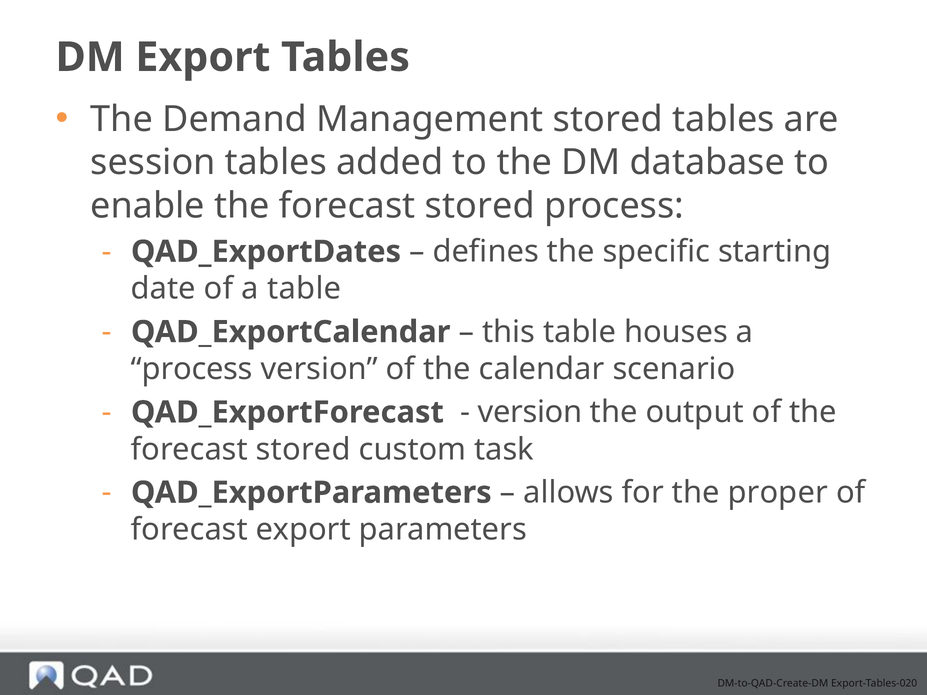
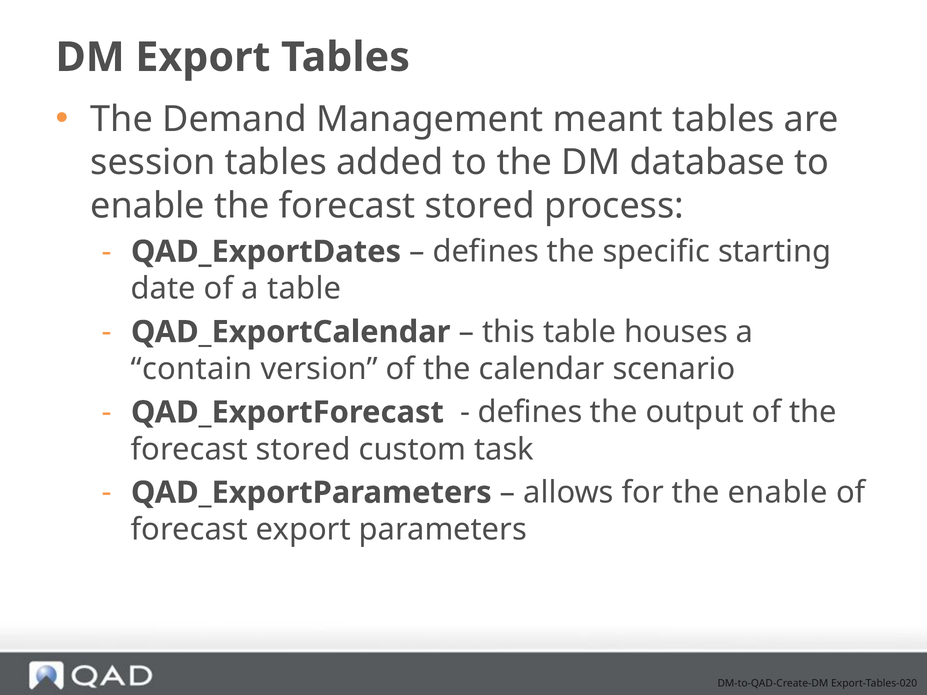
Management stored: stored -> meant
process at (192, 369): process -> contain
version at (530, 412): version -> defines
the proper: proper -> enable
